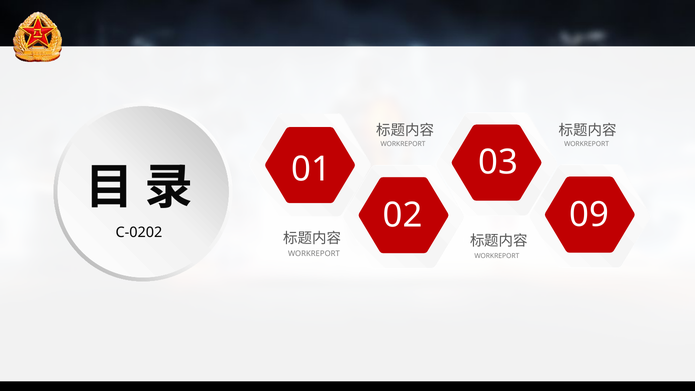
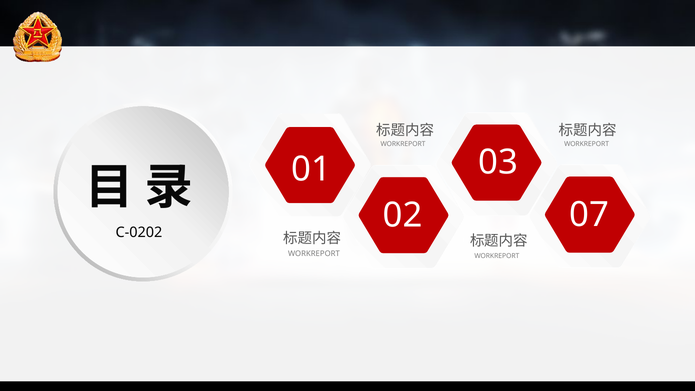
09: 09 -> 07
